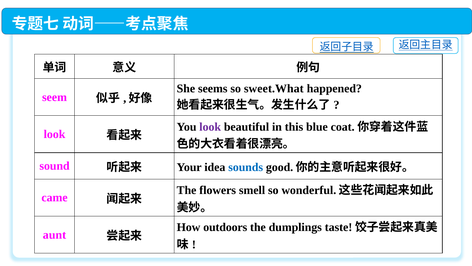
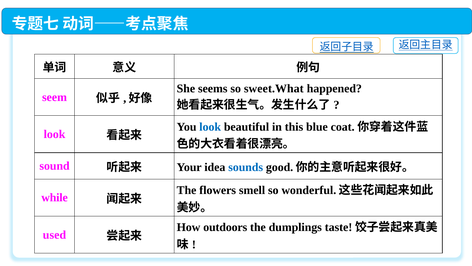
look at (210, 127) colour: purple -> blue
came: came -> while
aunt: aunt -> used
